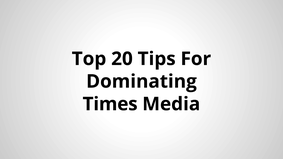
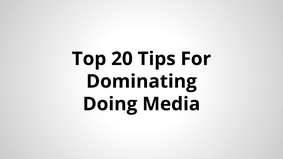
Times: Times -> Doing
